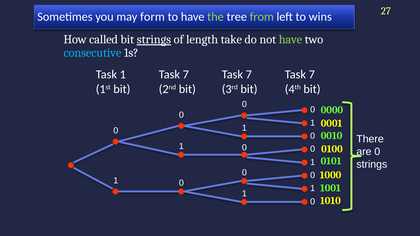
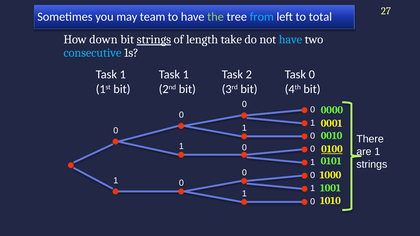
form: form -> team
from colour: light green -> light blue
wins: wins -> total
called: called -> down
have at (290, 40) colour: light green -> light blue
1 Task 7: 7 -> 1
7 at (249, 75): 7 -> 2
7 at (312, 75): 7 -> 0
0100 underline: none -> present
0 at (377, 152): 0 -> 1
